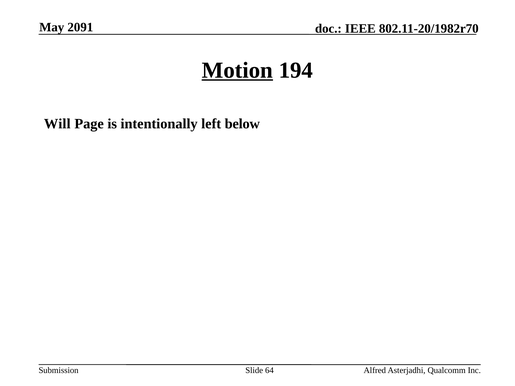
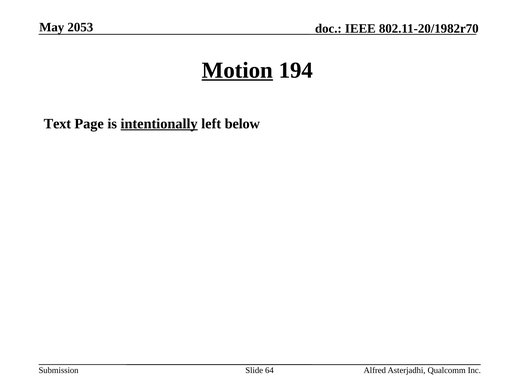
2091: 2091 -> 2053
Will: Will -> Text
intentionally underline: none -> present
